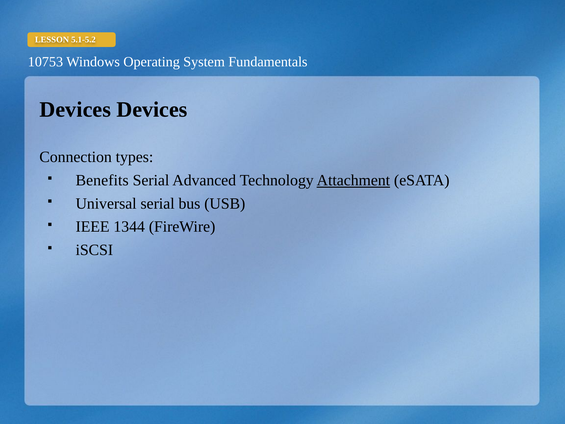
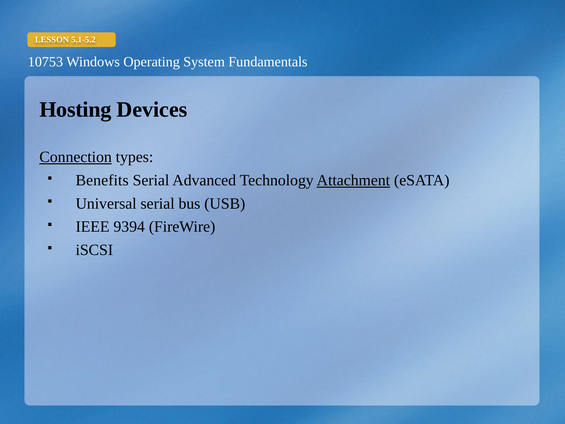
Devices at (75, 109): Devices -> Hosting
Connection underline: none -> present
1344: 1344 -> 9394
